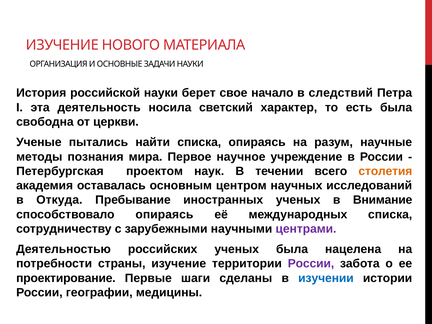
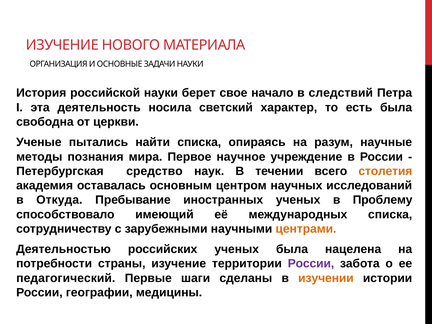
проектом: проектом -> средство
Внимание: Внимание -> Проблему
способствовало опираясь: опираясь -> имеющий
центрами colour: purple -> orange
проектирование: проектирование -> педагогический
изучении colour: blue -> orange
